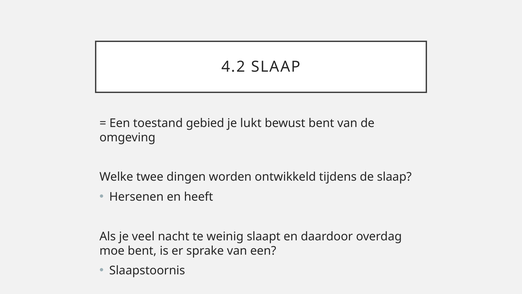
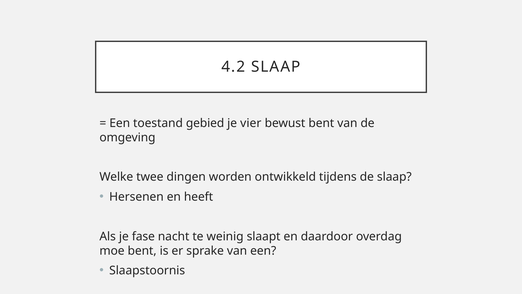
lukt: lukt -> vier
veel: veel -> fase
